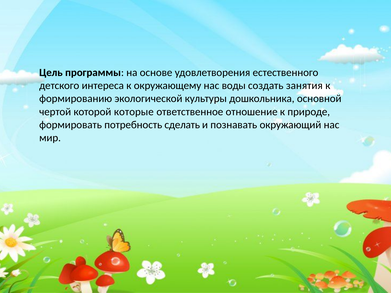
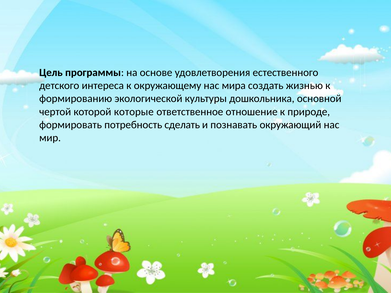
воды: воды -> мира
занятия: занятия -> жизнью
